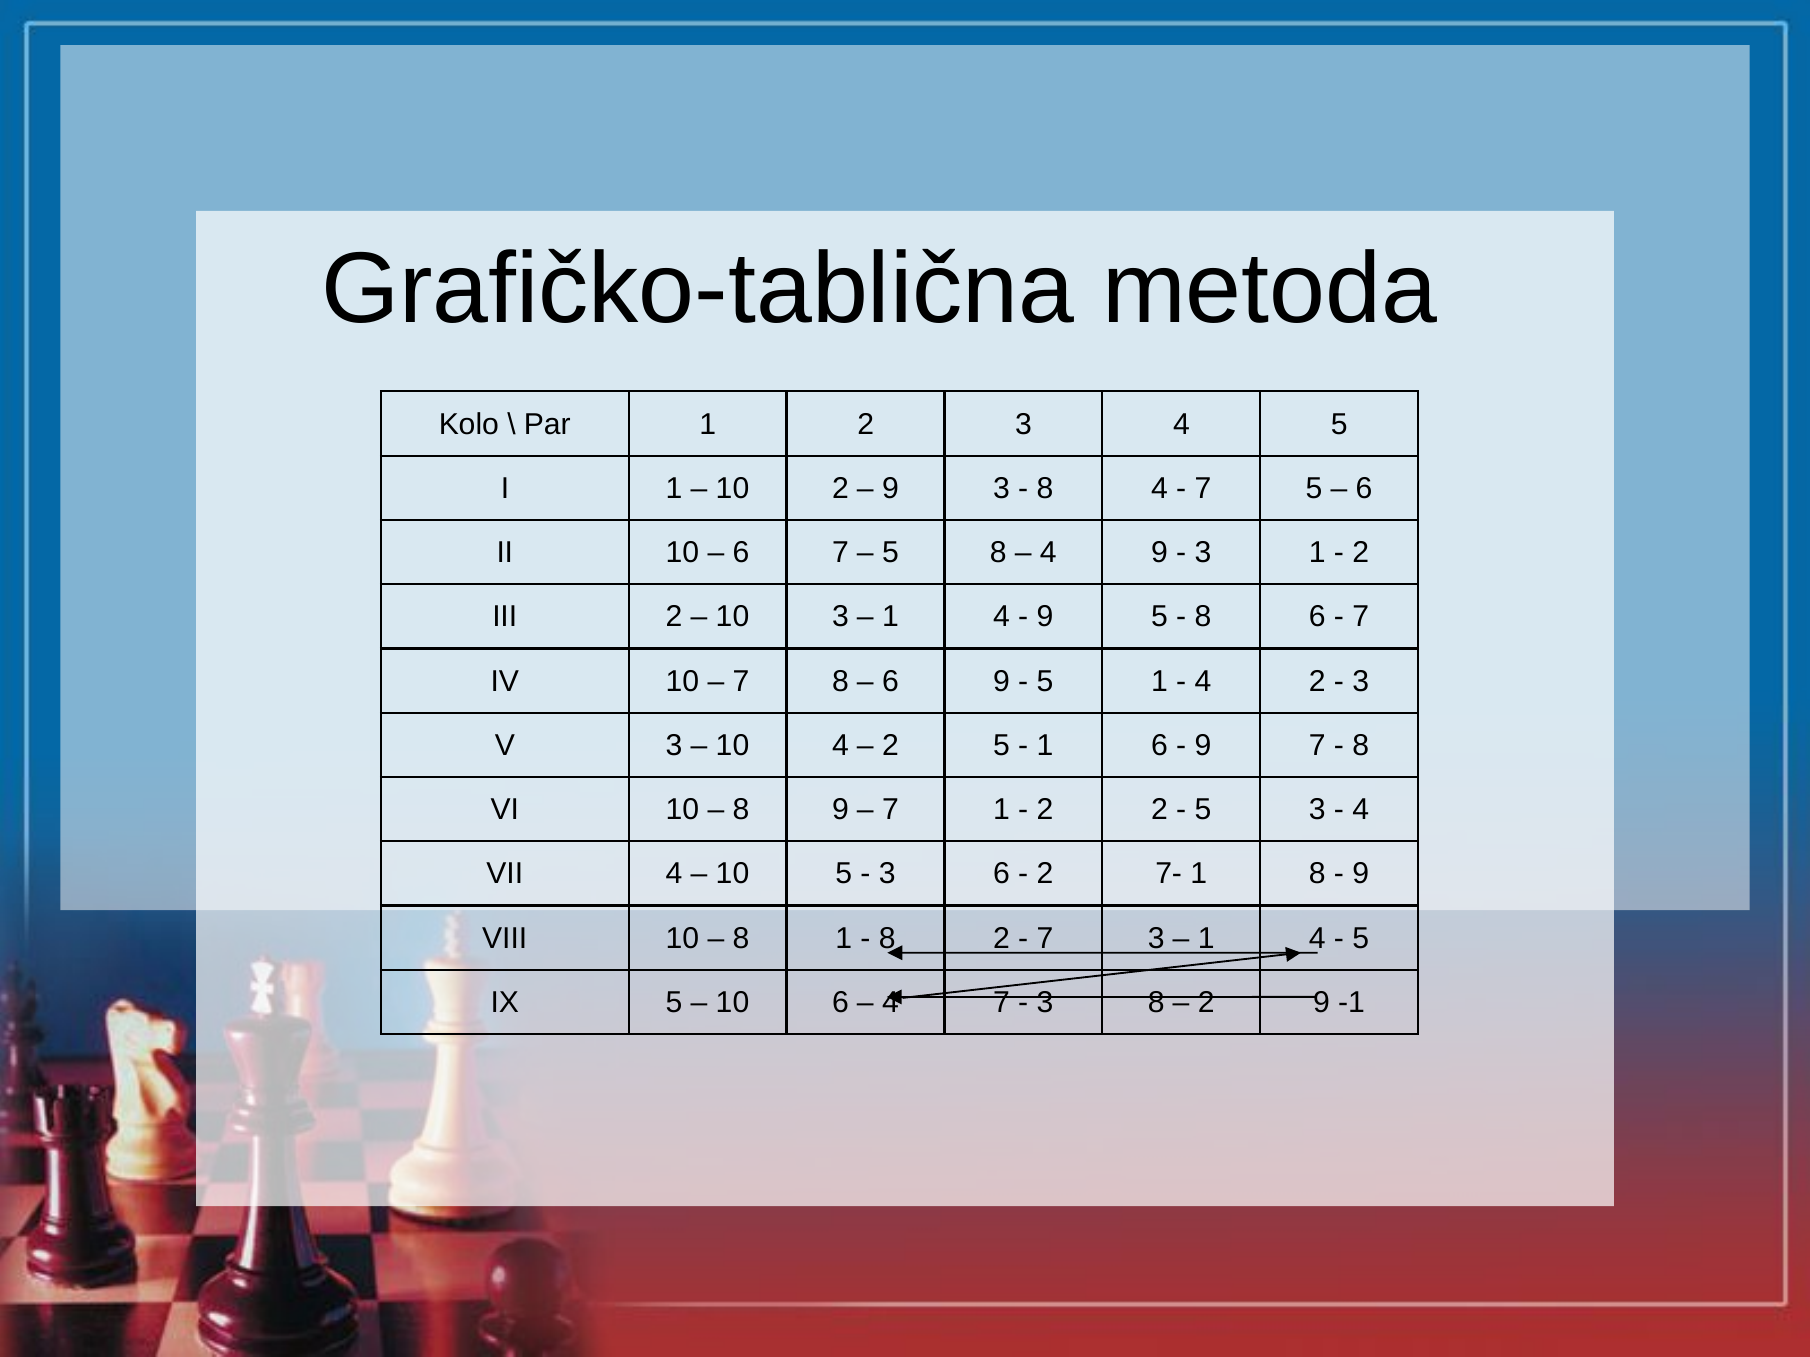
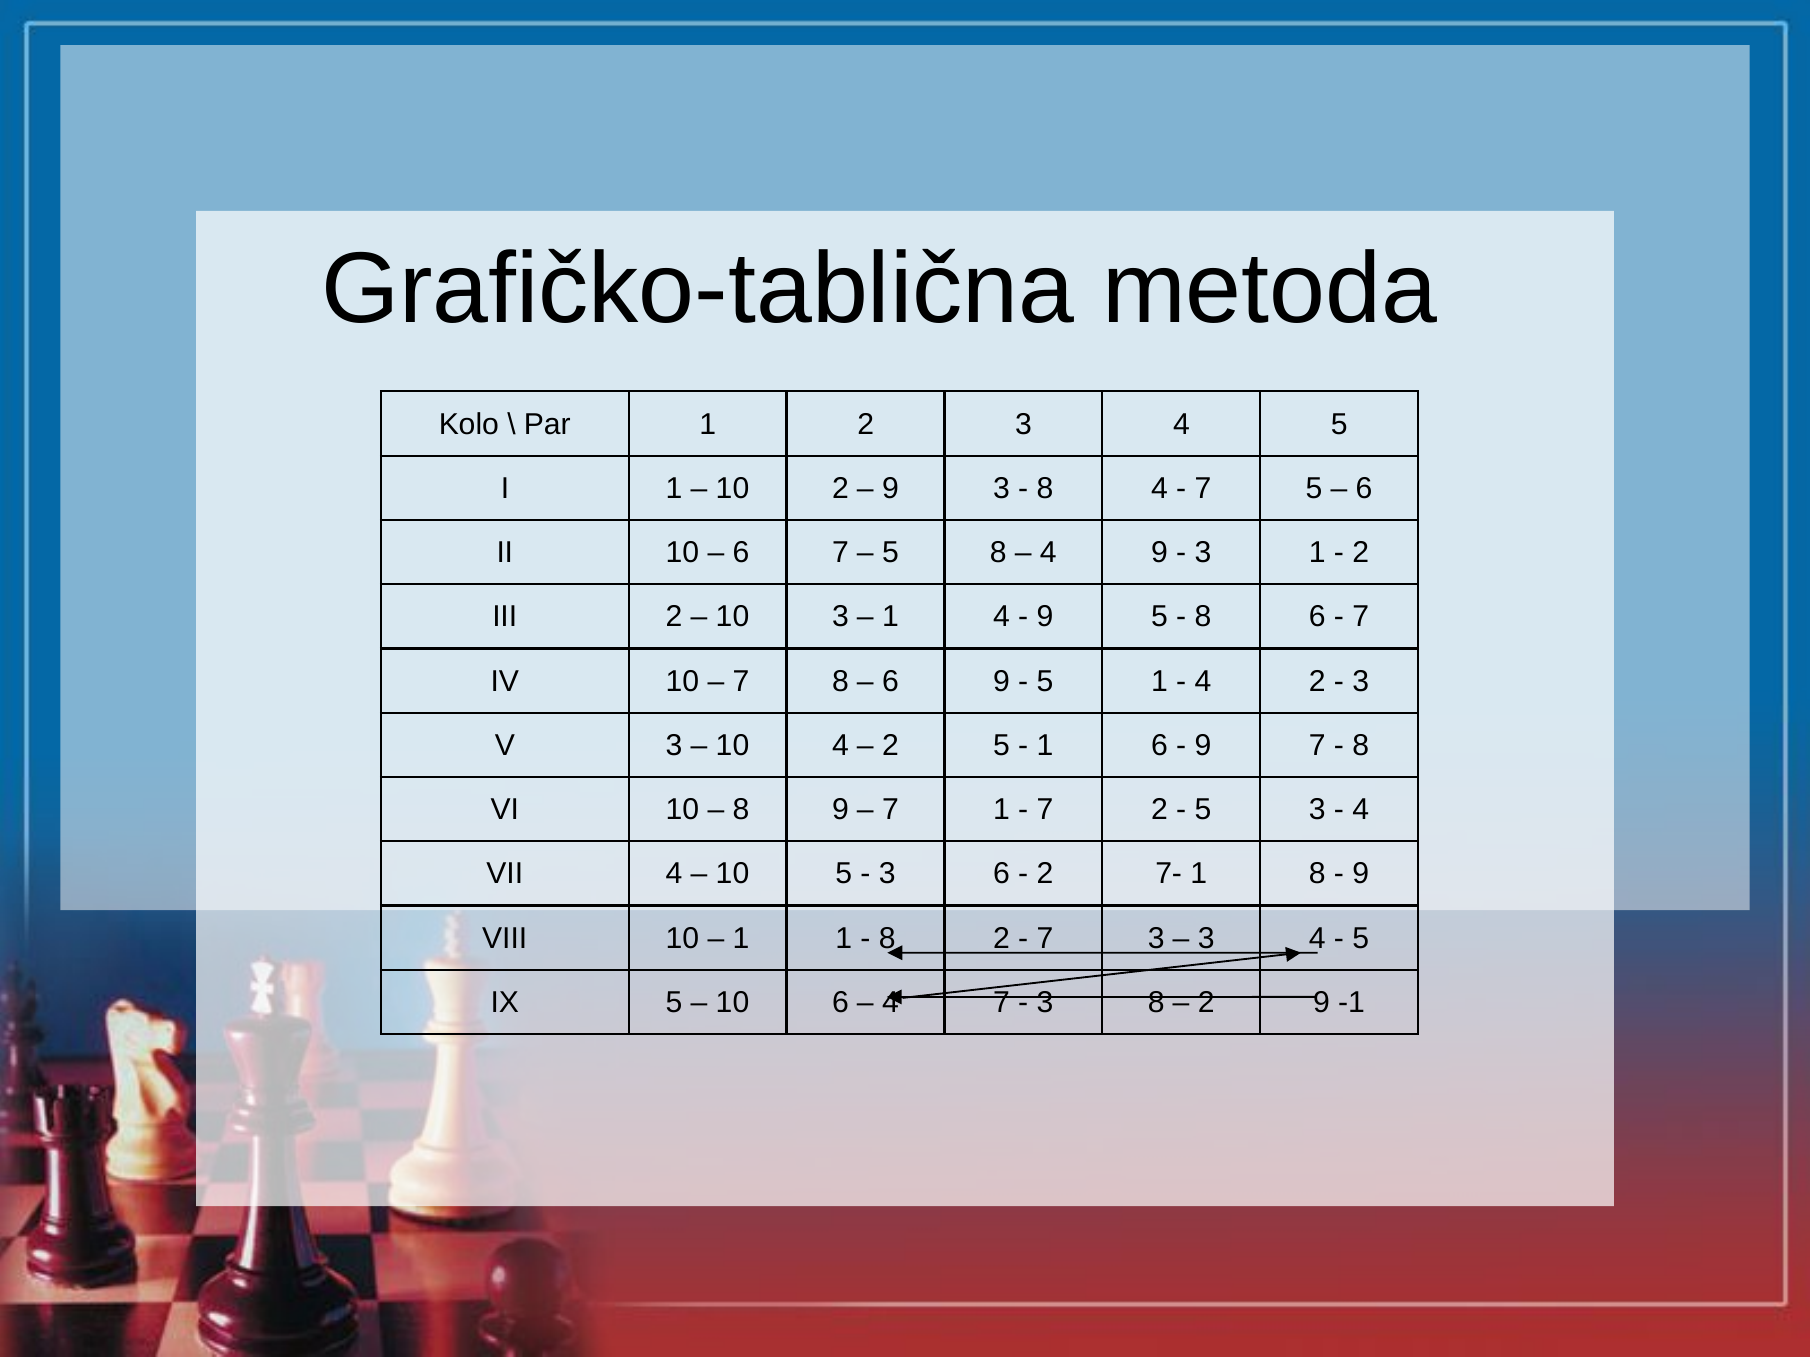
2 at (1045, 810): 2 -> 7
8 at (741, 939): 8 -> 1
1 at (1206, 939): 1 -> 3
